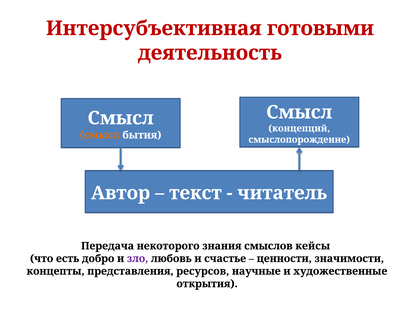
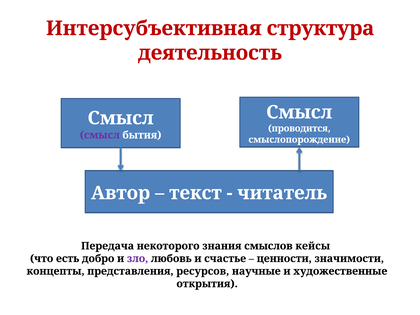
готовыми: готовыми -> структура
концепций: концепций -> проводится
смысл at (100, 135) colour: orange -> purple
